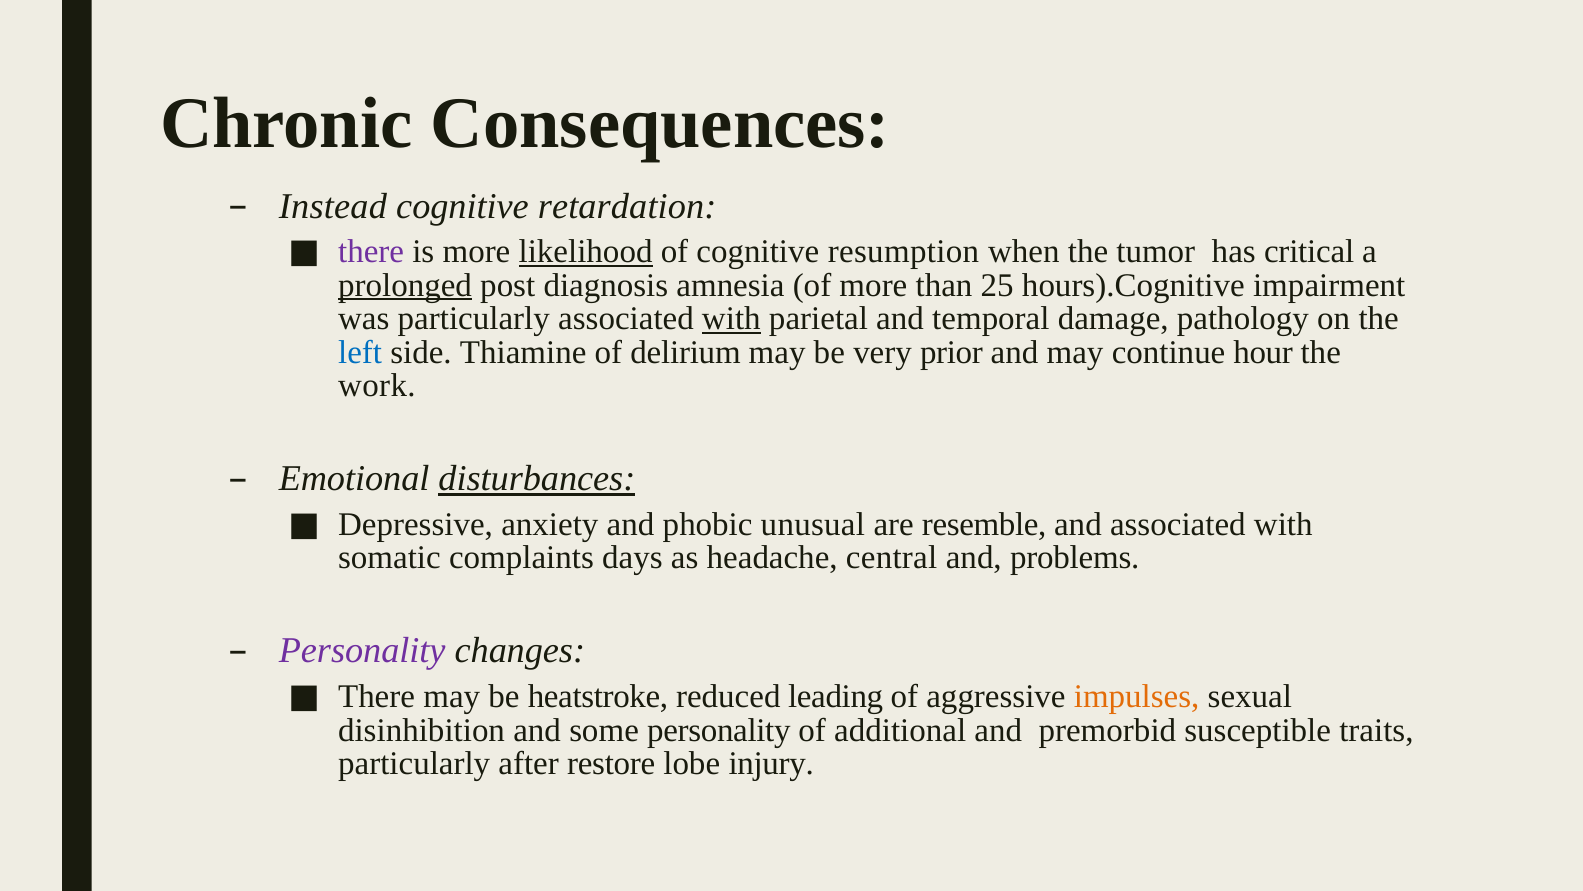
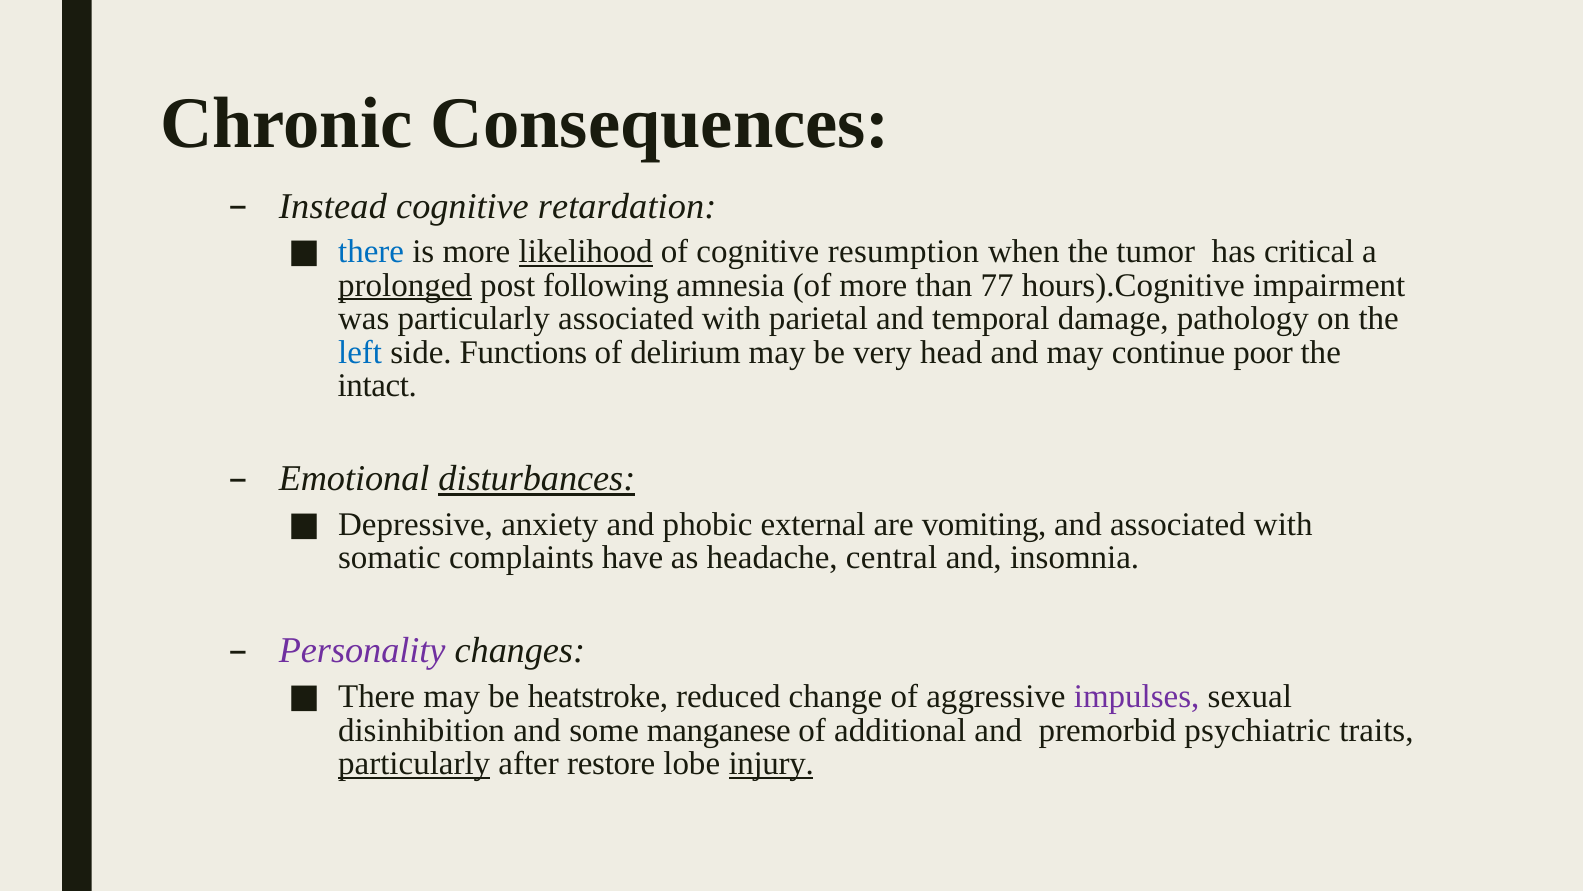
there at (371, 252) colour: purple -> blue
diagnosis: diagnosis -> following
25: 25 -> 77
with at (731, 319) underline: present -> none
Thiamine: Thiamine -> Functions
prior: prior -> head
hour: hour -> poor
work: work -> intact
unusual: unusual -> external
resemble: resemble -> vomiting
days: days -> have
problems: problems -> insomnia
leading: leading -> change
impulses colour: orange -> purple
some personality: personality -> manganese
susceptible: susceptible -> psychiatric
particularly at (414, 763) underline: none -> present
injury underline: none -> present
